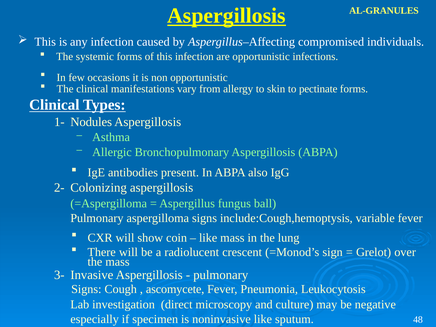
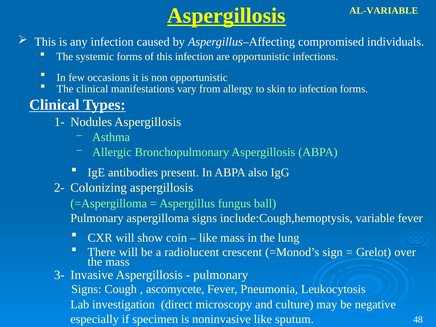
AL-GRANULES: AL-GRANULES -> AL-VARIABLE
to pectinate: pectinate -> infection
